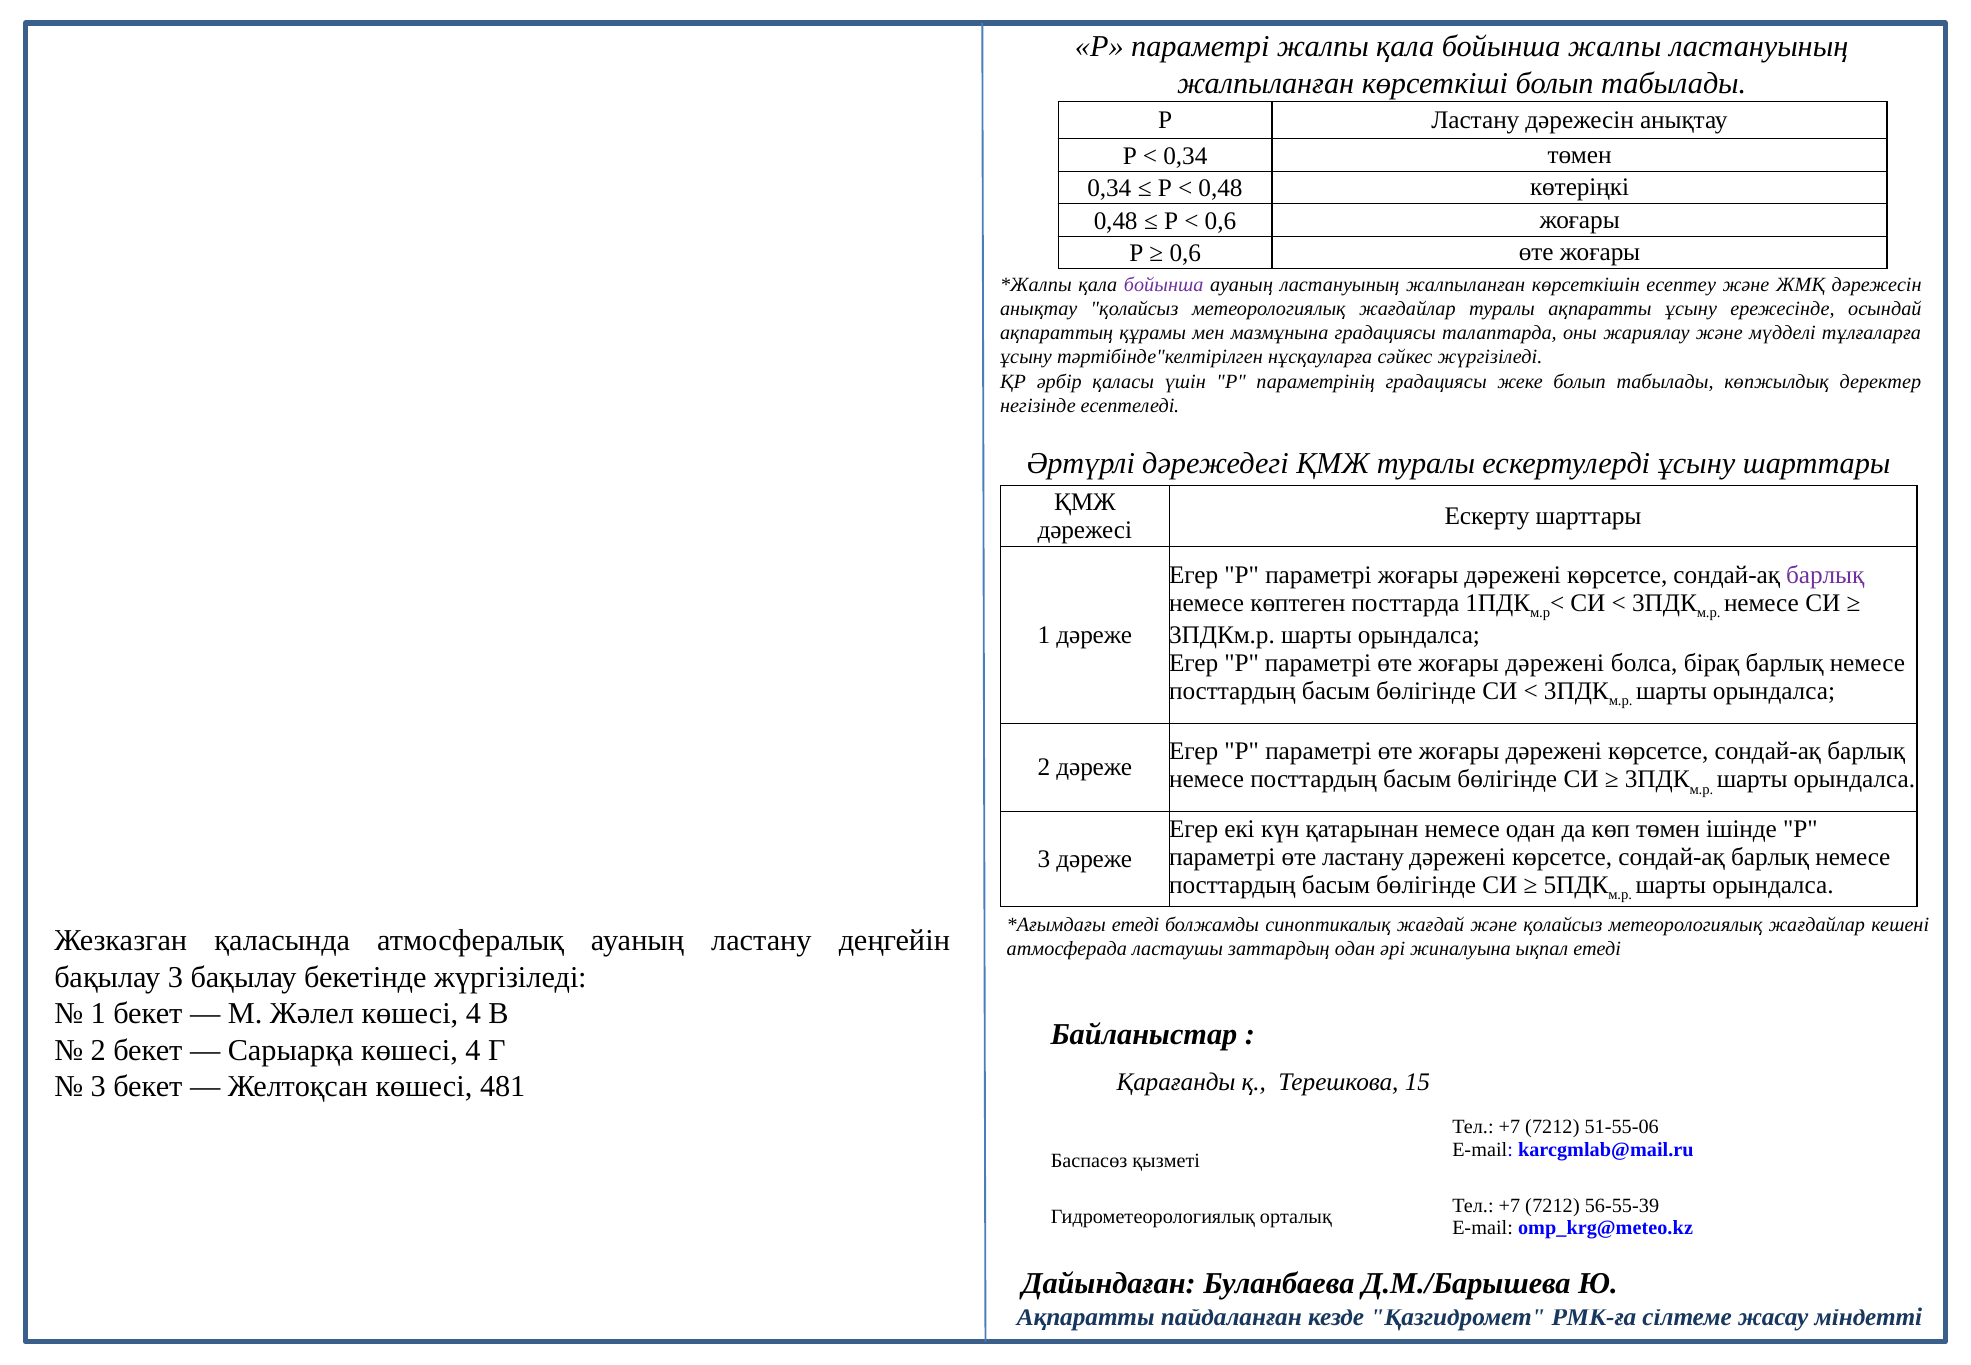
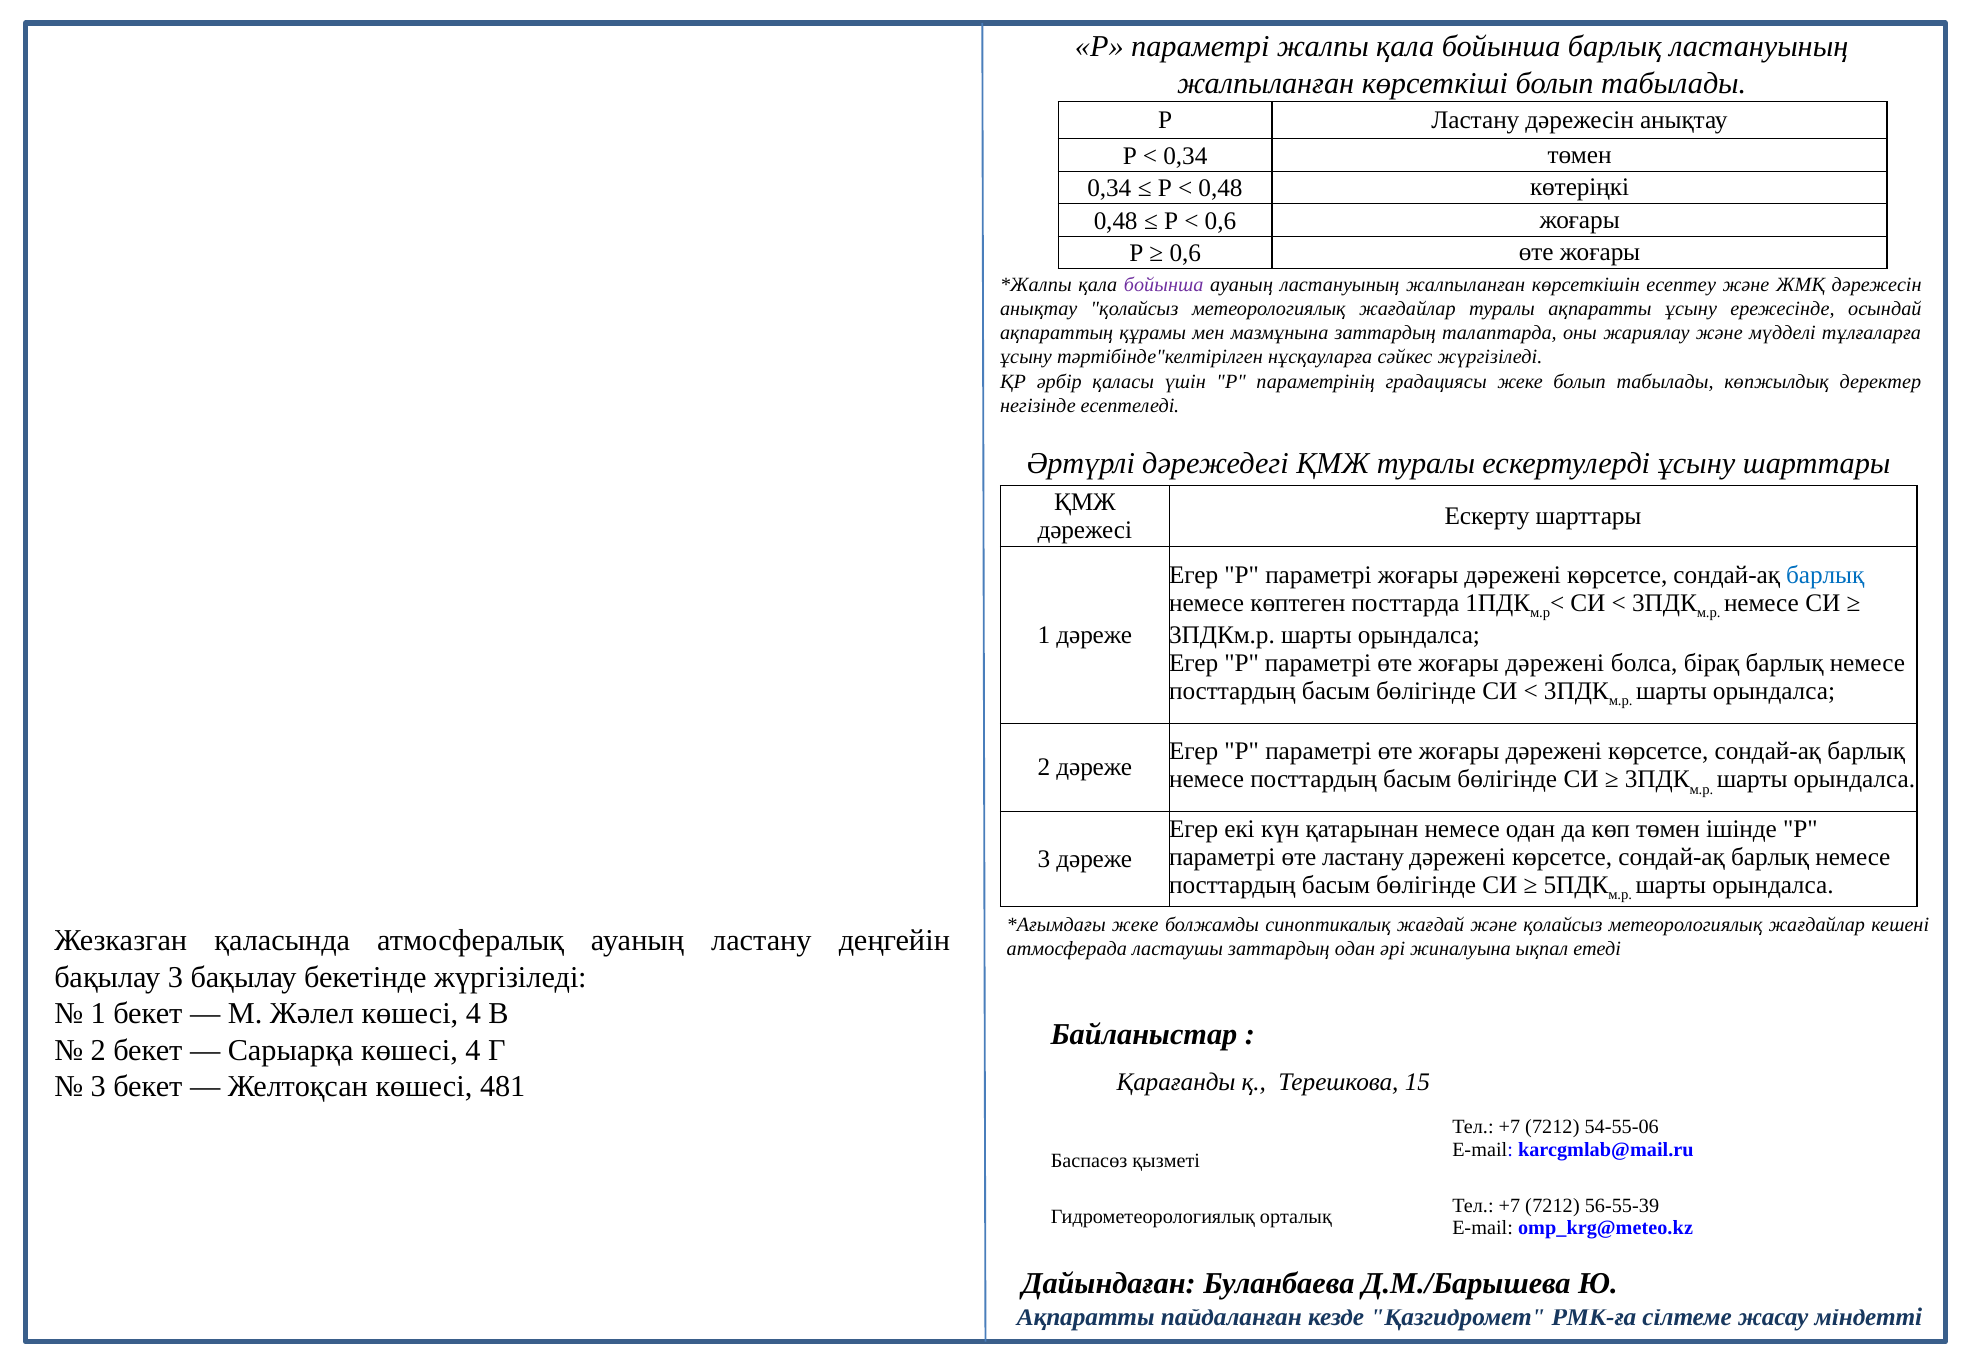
бойынша жалпы: жалпы -> барлық
мазмұнына градациясы: градациясы -> заттардың
барлық at (1825, 575) colour: purple -> blue
етеді at (1135, 924): етеді -> жеке
51-55-06: 51-55-06 -> 54-55-06
